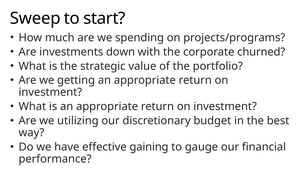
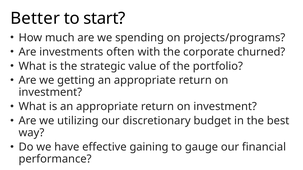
Sweep: Sweep -> Better
down: down -> often
